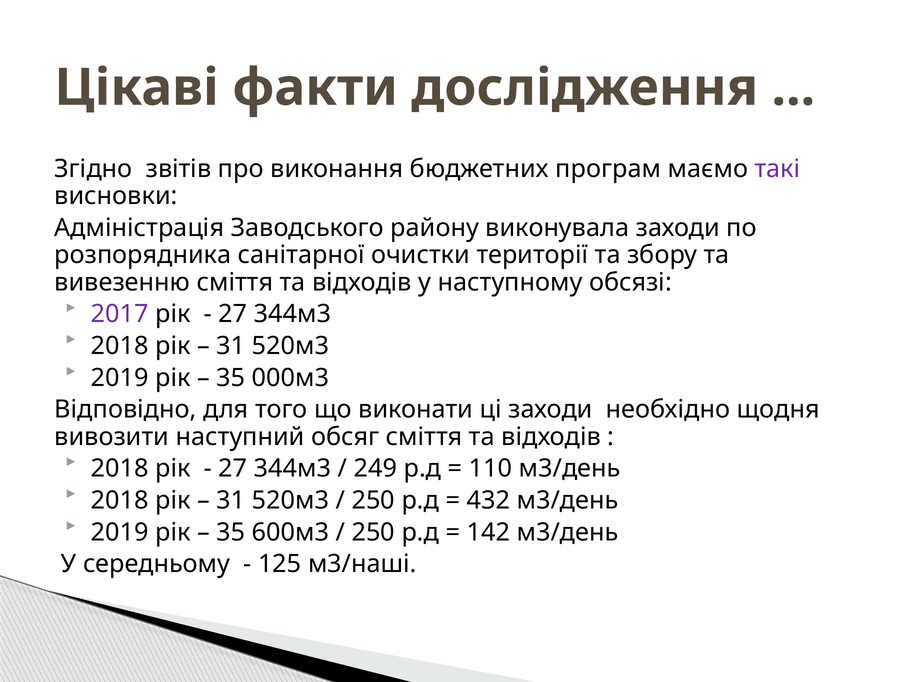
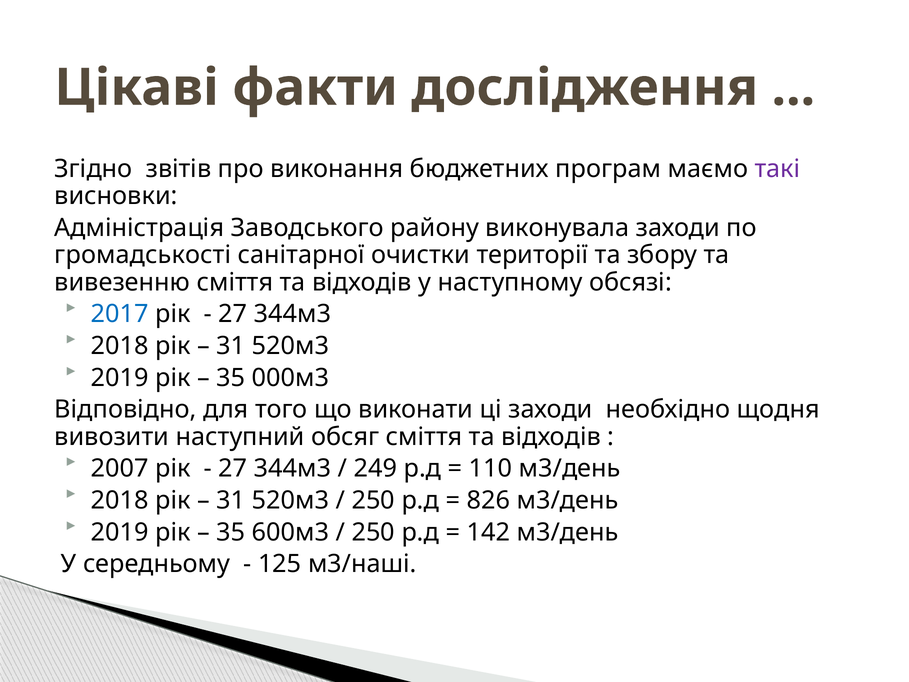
розпорядника: розпорядника -> громадськості
2017 colour: purple -> blue
2018 at (120, 468): 2018 -> 2007
432: 432 -> 826
